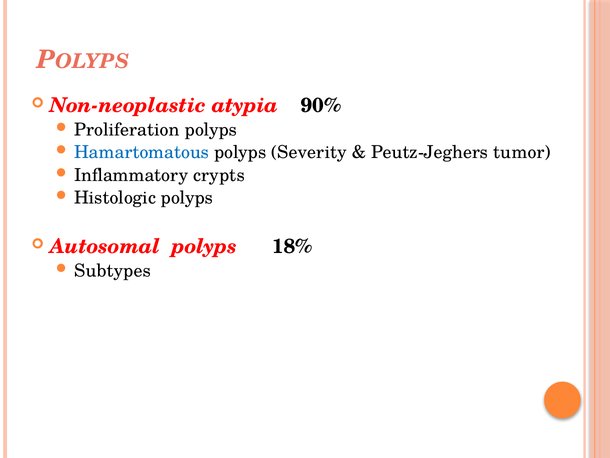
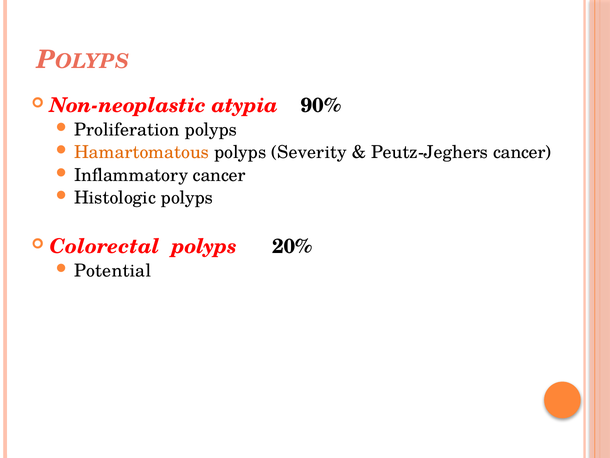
Hamartomatous colour: blue -> orange
Peutz-Jeghers tumor: tumor -> cancer
Inflammatory crypts: crypts -> cancer
Autosomal: Autosomal -> Colorectal
18%: 18% -> 20%
Subtypes: Subtypes -> Potential
